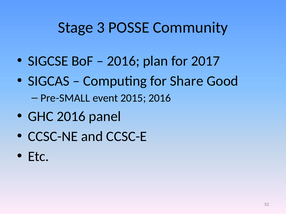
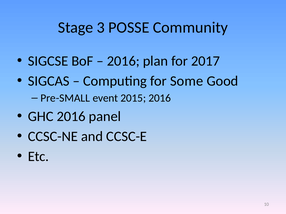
Share: Share -> Some
